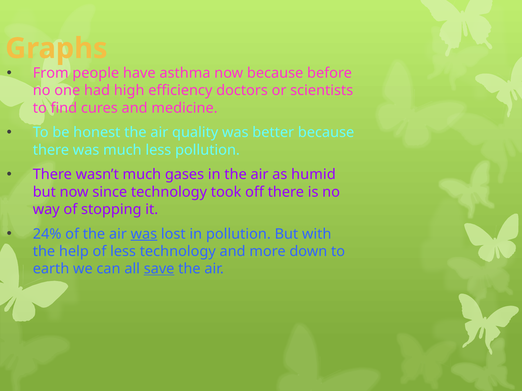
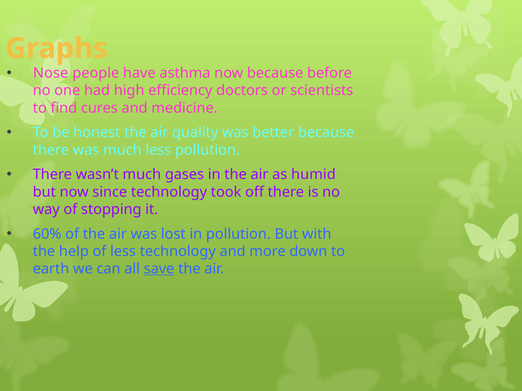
From: From -> Nose
24%: 24% -> 60%
was at (144, 234) underline: present -> none
